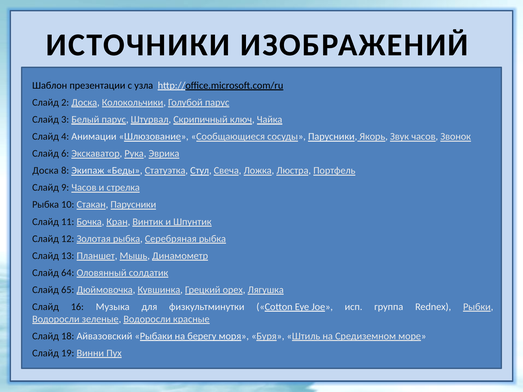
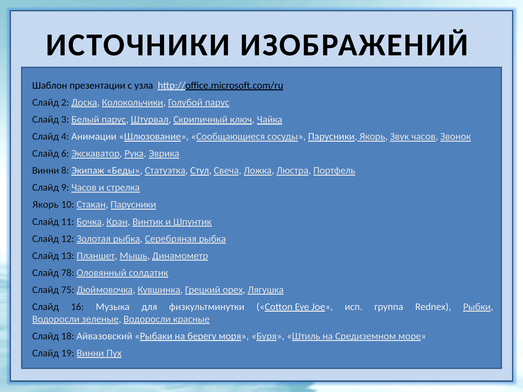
Доска at (46, 171): Доска -> Винни
Рыбка at (46, 205): Рыбка -> Якорь
64: 64 -> 78
65: 65 -> 75
